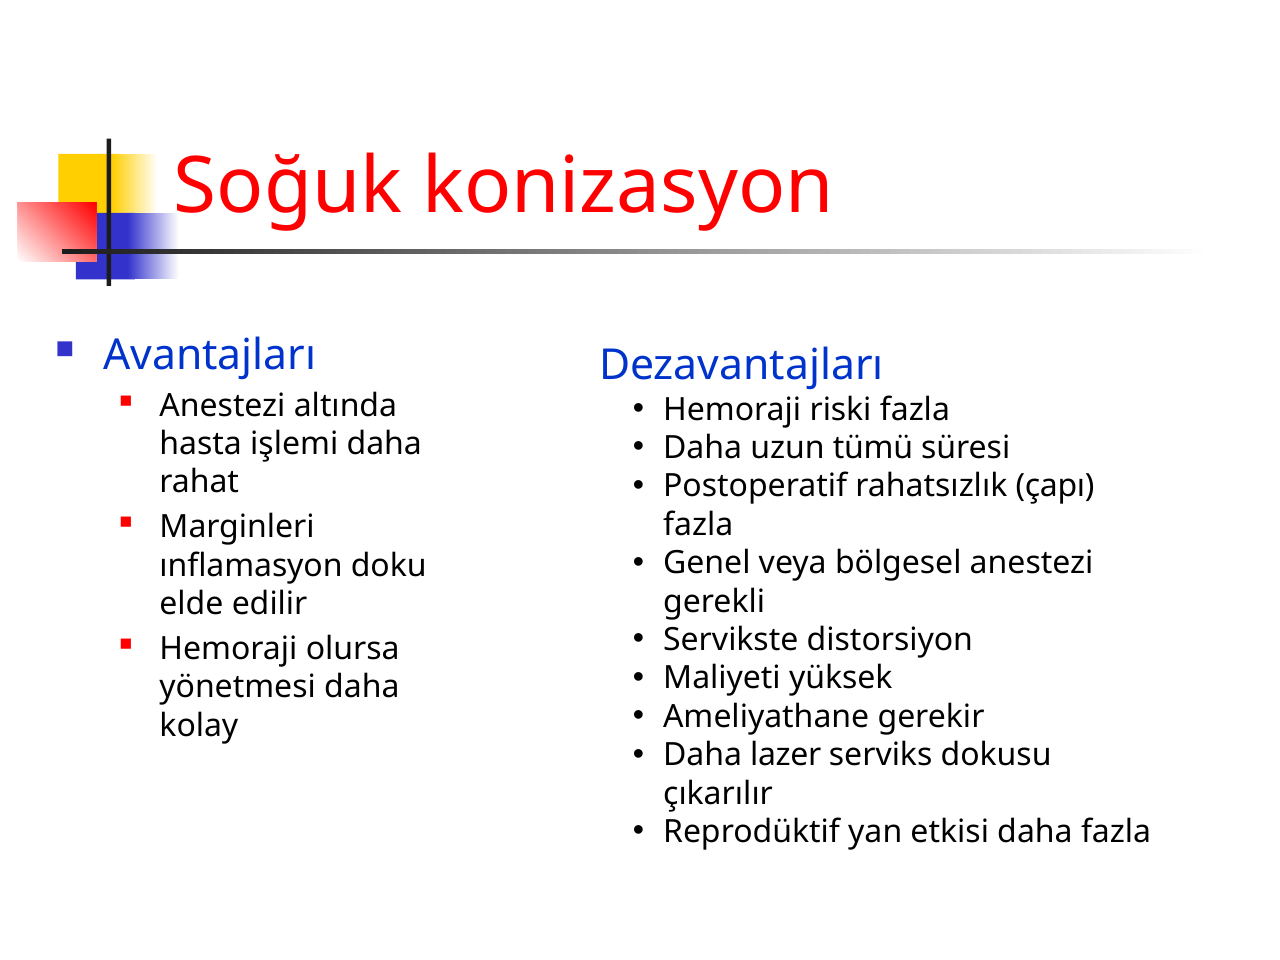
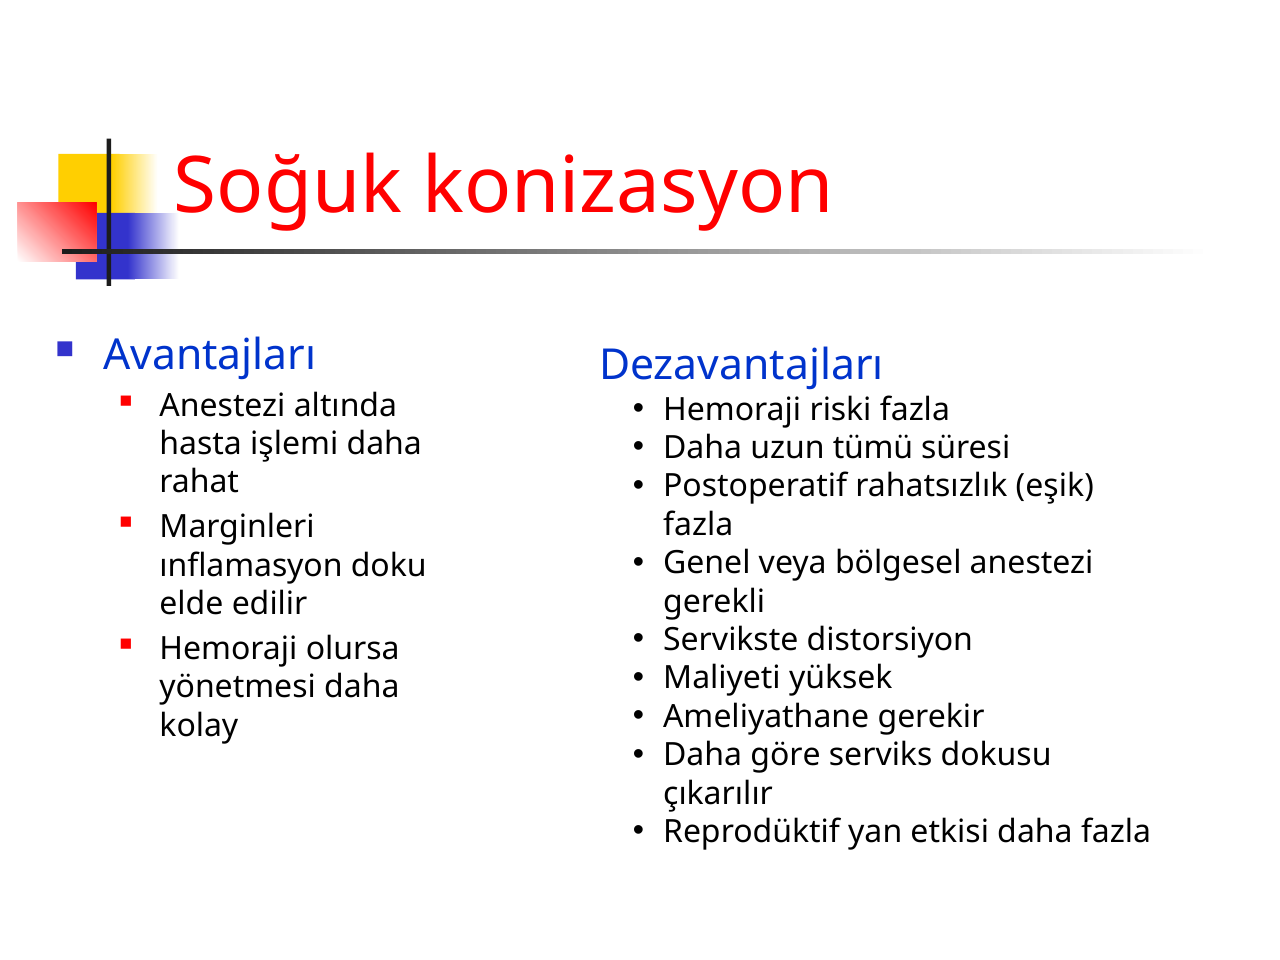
çapı: çapı -> eşik
lazer: lazer -> göre
